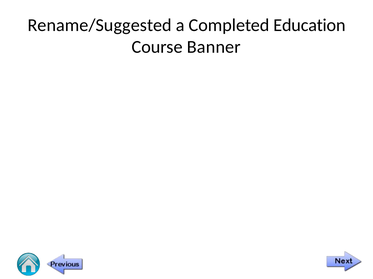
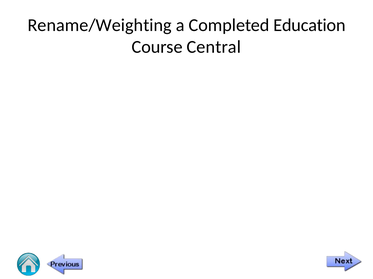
Rename/Suggested: Rename/Suggested -> Rename/Weighting
Banner: Banner -> Central
